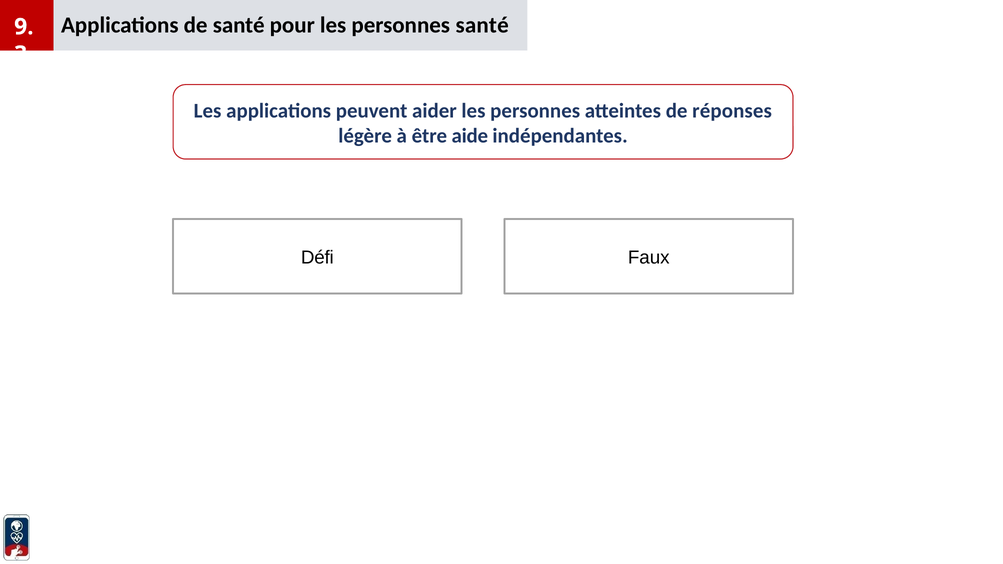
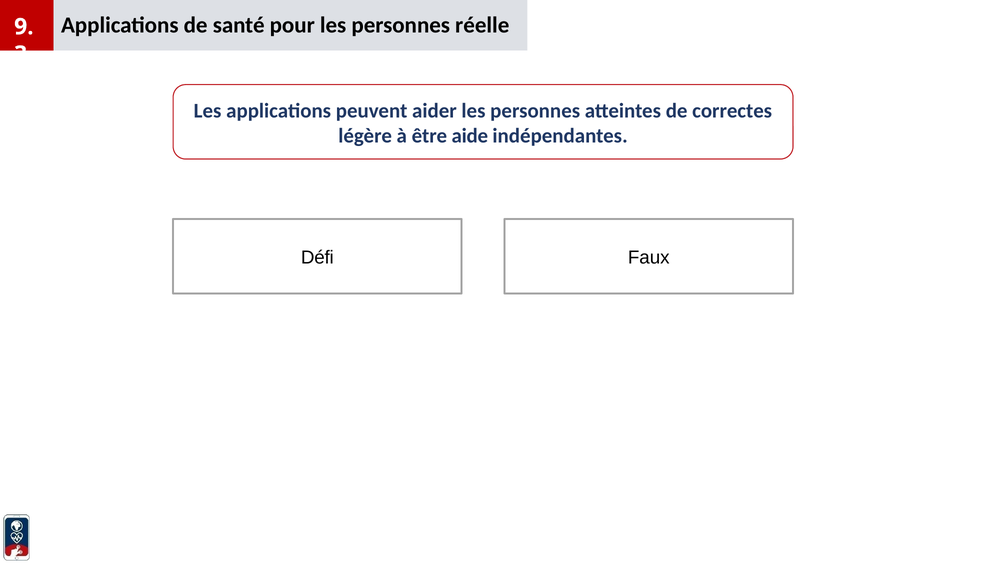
personnes santé: santé -> réelle
réponses: réponses -> correctes
